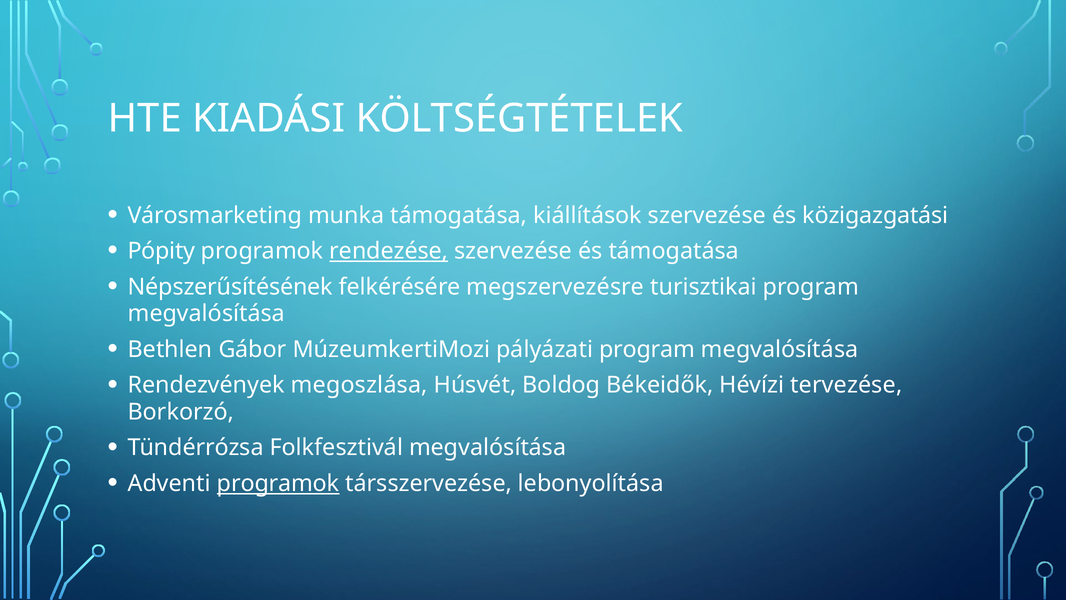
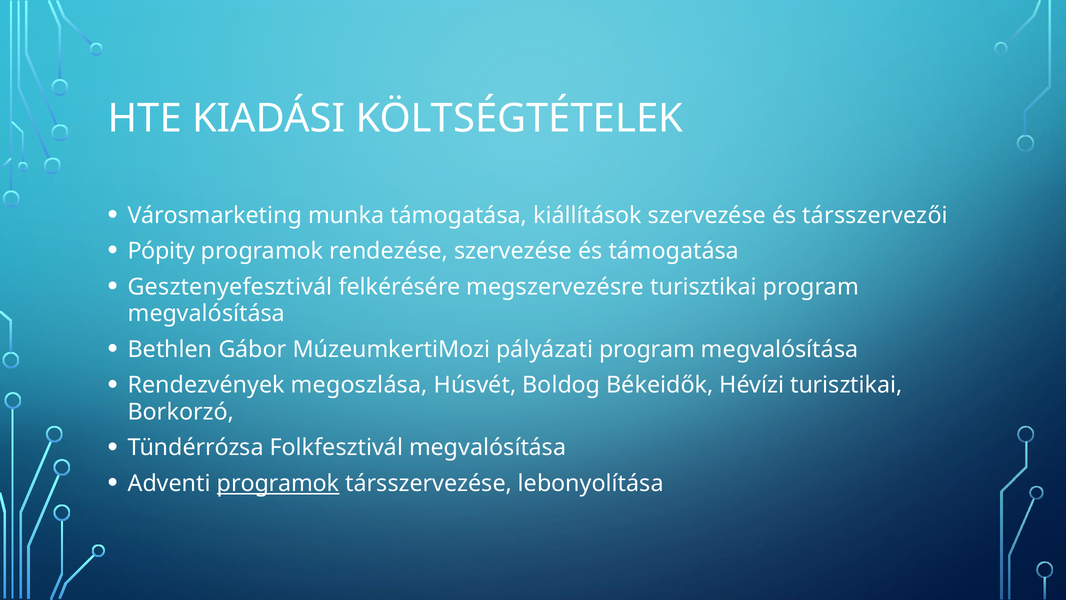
közigazgatási: közigazgatási -> társszervezői
rendezése underline: present -> none
Népszerűsítésének: Népszerűsítésének -> Gesztenyefesztivál
Hévízi tervezése: tervezése -> turisztikai
